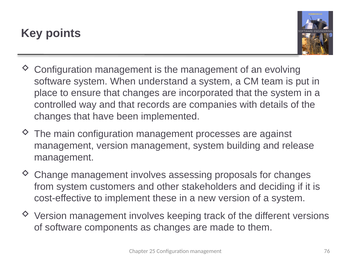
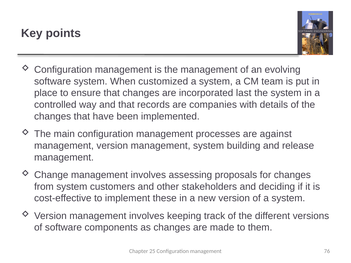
understand: understand -> customized
incorporated that: that -> last
